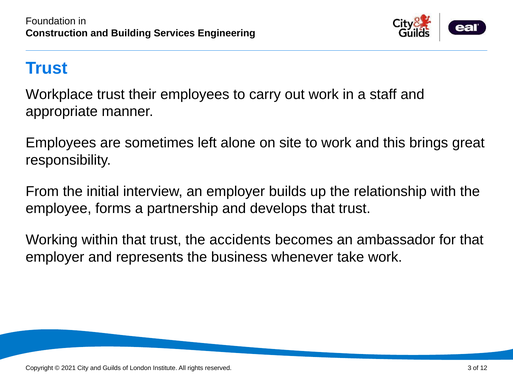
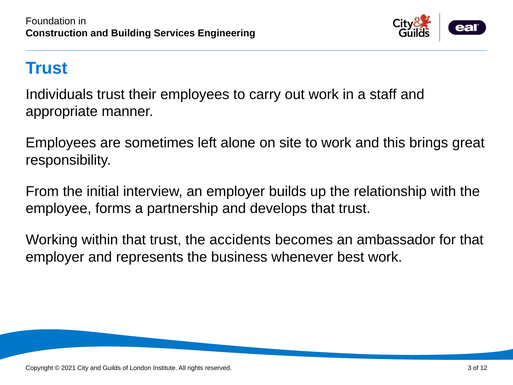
Workplace: Workplace -> Individuals
take: take -> best
